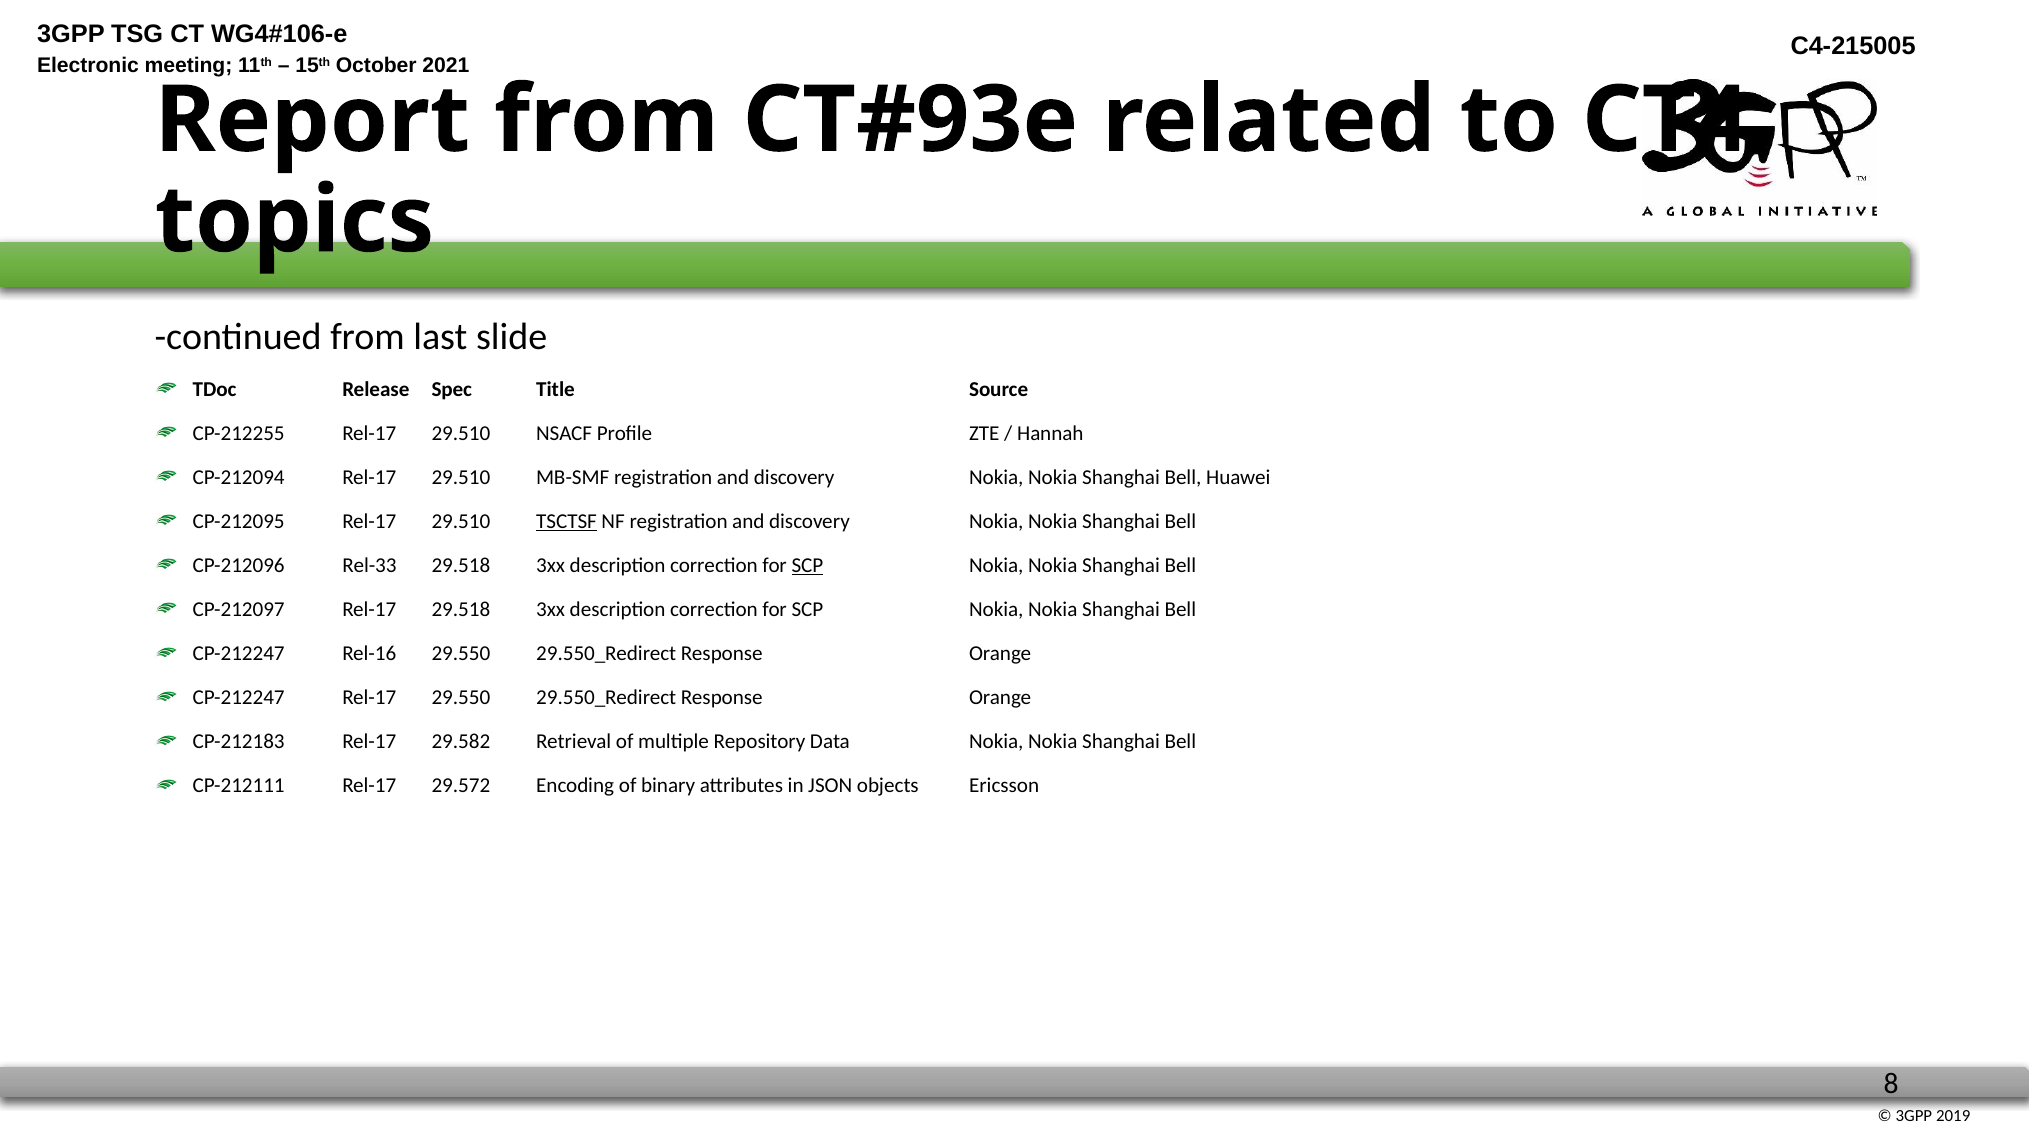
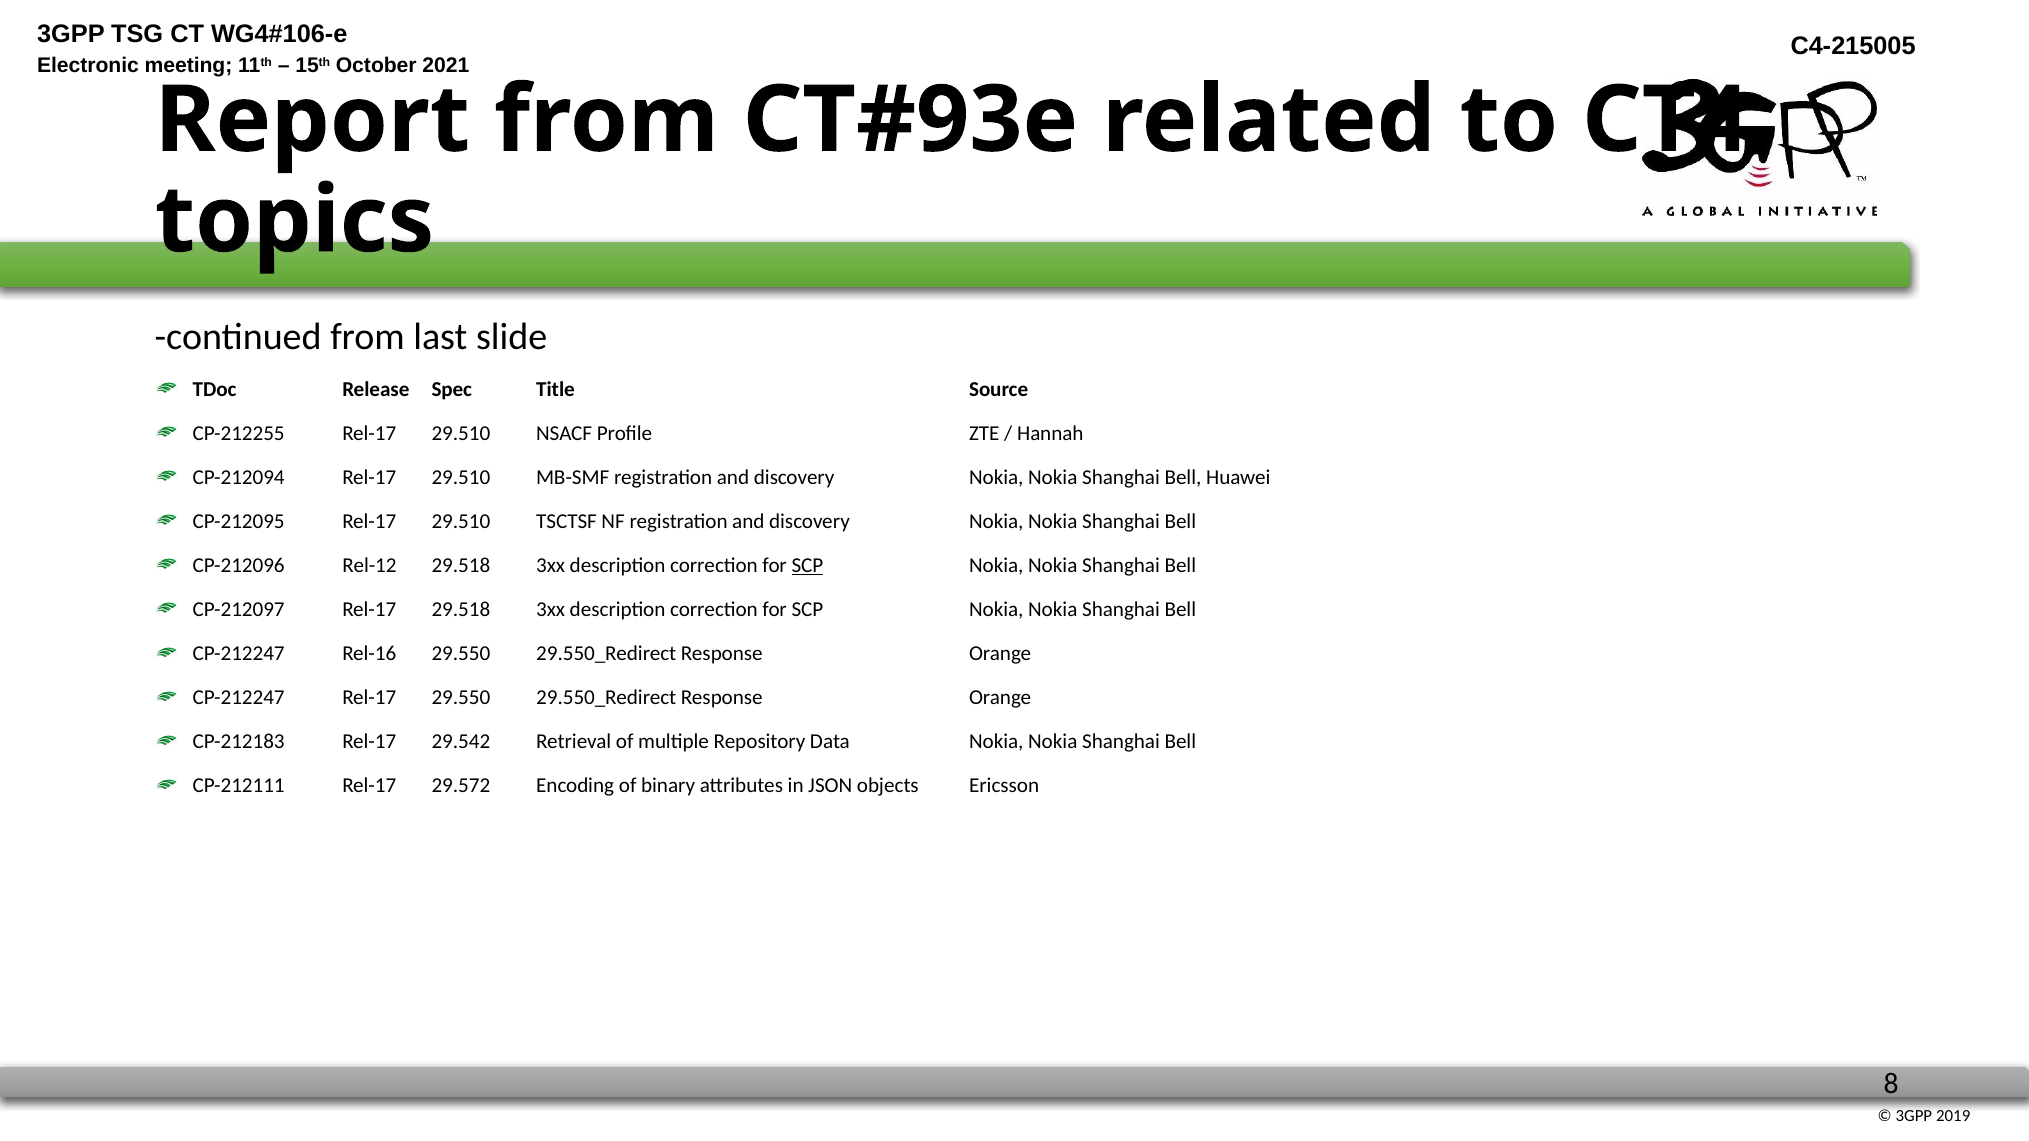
TSCTSF underline: present -> none
Rel-33: Rel-33 -> Rel-12
29.582: 29.582 -> 29.542
